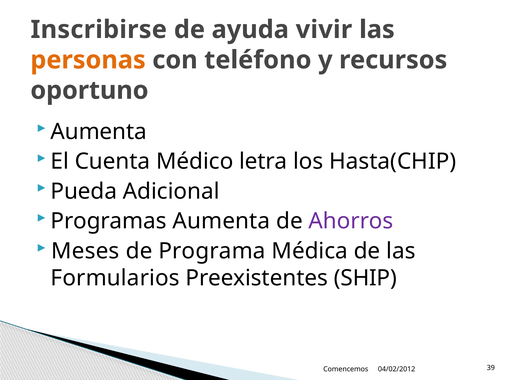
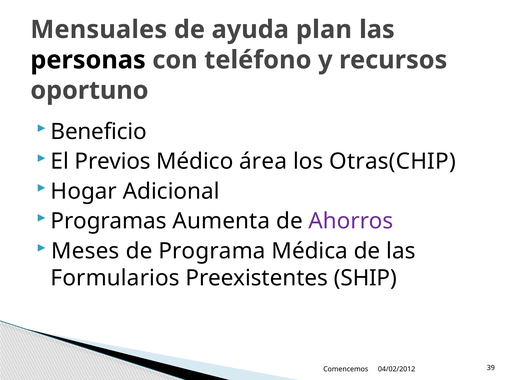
Inscribirse: Inscribirse -> Mensuales
vivir: vivir -> plan
personas colour: orange -> black
Aumenta at (99, 132): Aumenta -> Beneficio
Cuenta: Cuenta -> Previos
letra: letra -> área
Hasta(CHIP: Hasta(CHIP -> Otras(CHIP
Pueda: Pueda -> Hogar
